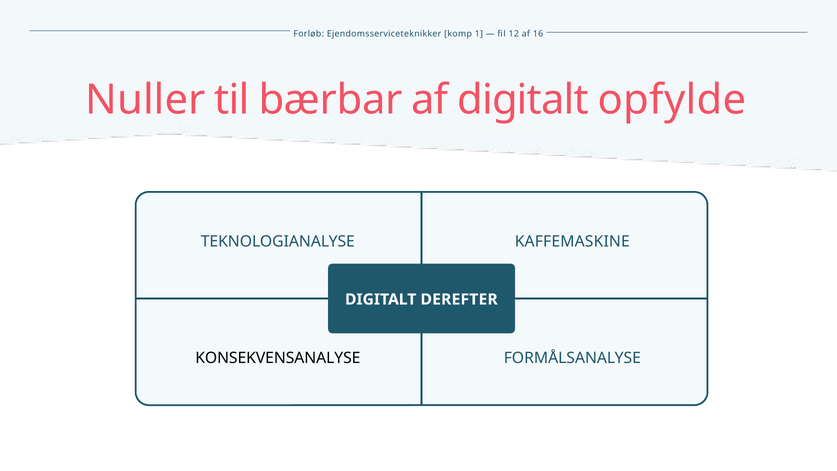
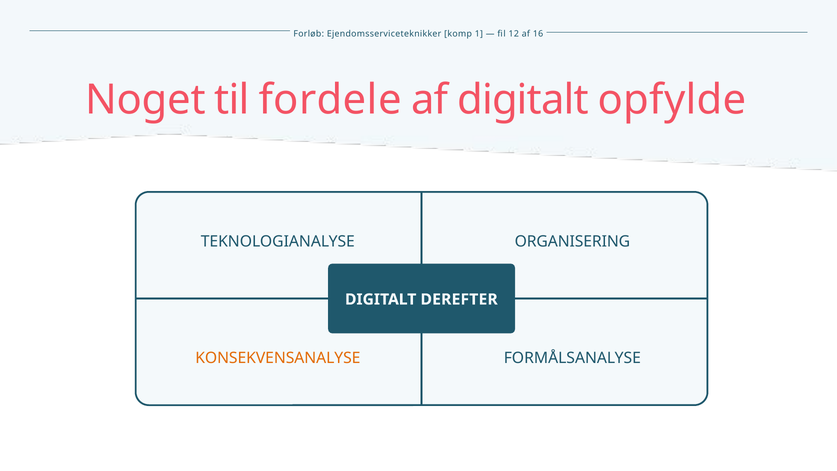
Nuller: Nuller -> Noget
bærbar: bærbar -> fordele
KAFFEMASKINE: KAFFEMASKINE -> ORGANISERING
KONSEKVENSANALYSE colour: black -> orange
